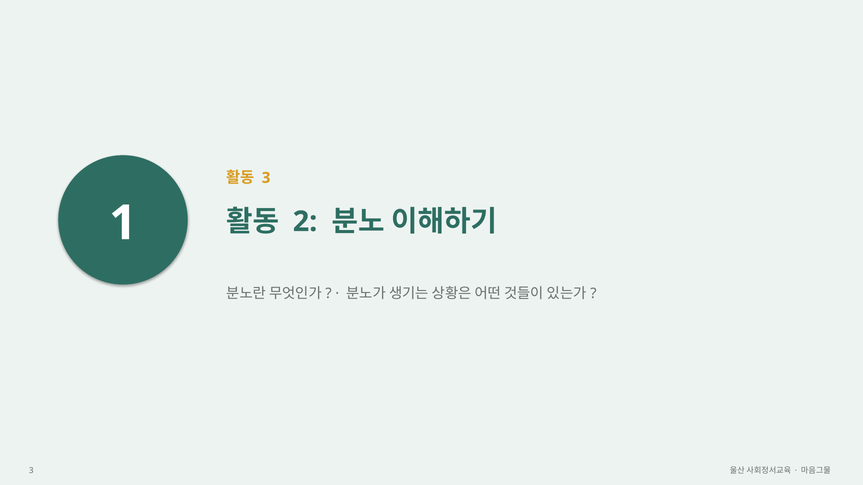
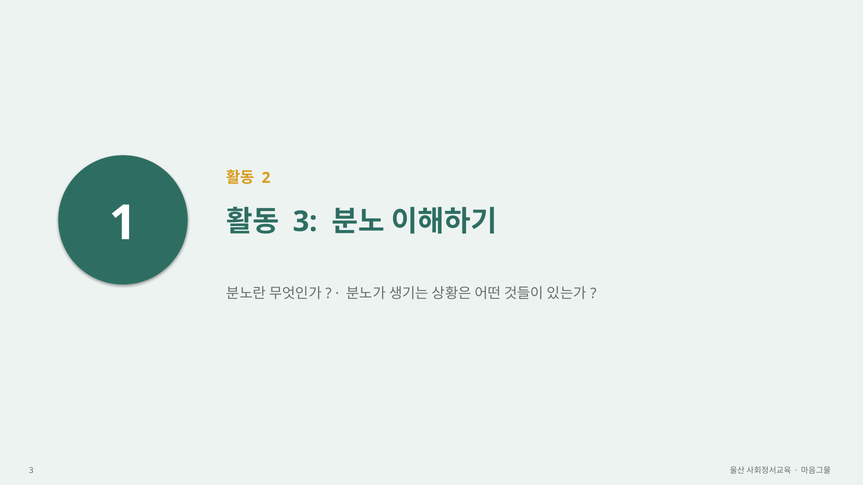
3 at (266, 178): 3 -> 2
2 at (305, 222): 2 -> 3
